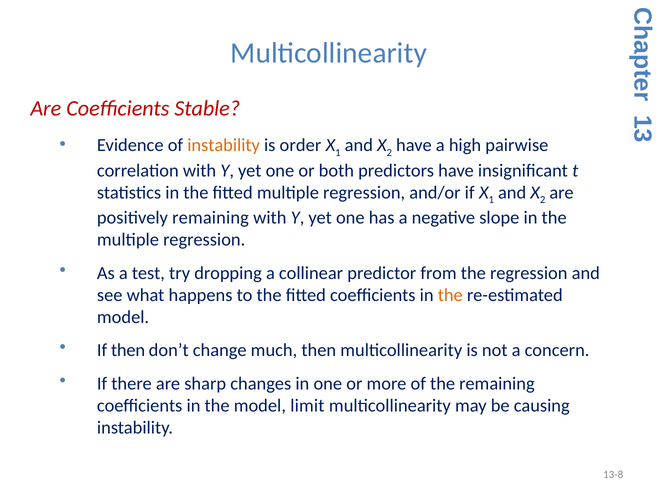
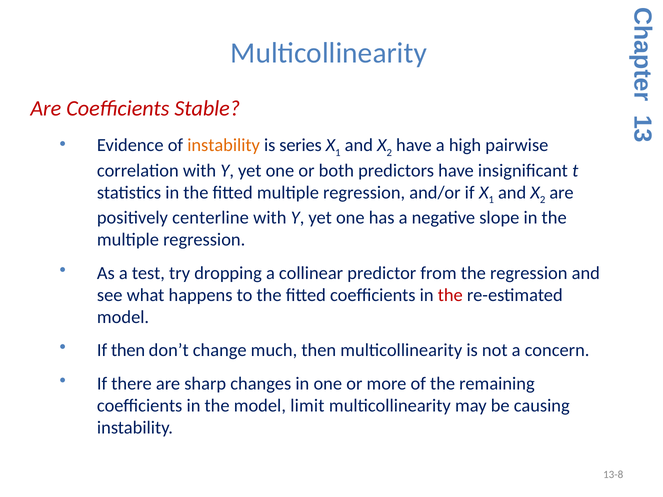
order: order -> series
positively remaining: remaining -> centerline
the at (450, 295) colour: orange -> red
